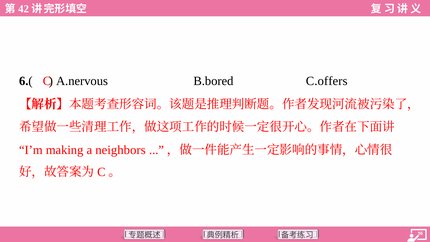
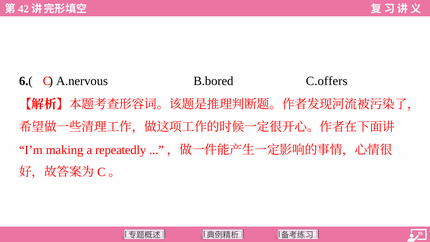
neighbors: neighbors -> repeatedly
